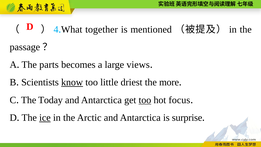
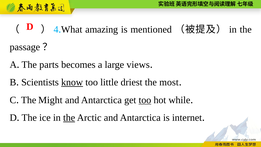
together: together -> amazing
more: more -> most
Today: Today -> Might
focus: focus -> while
ice underline: present -> none
the at (69, 117) underline: none -> present
surprise: surprise -> internet
